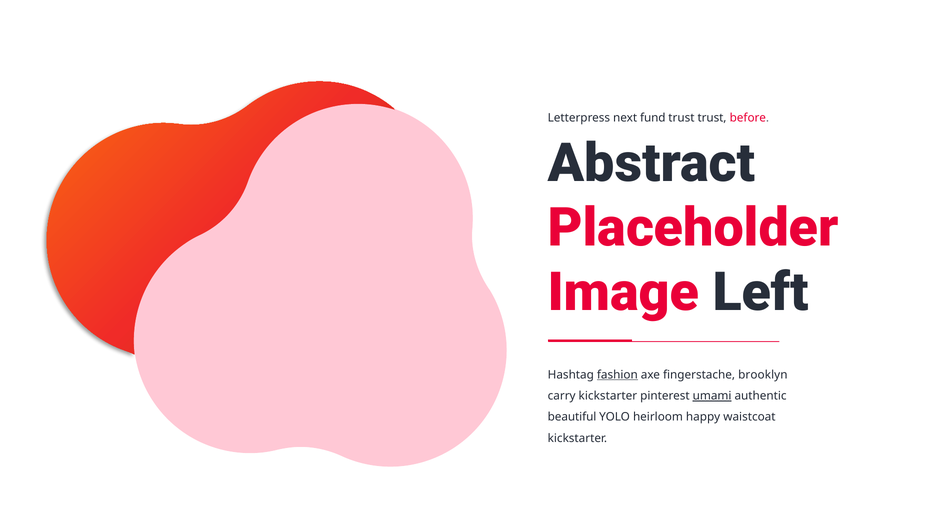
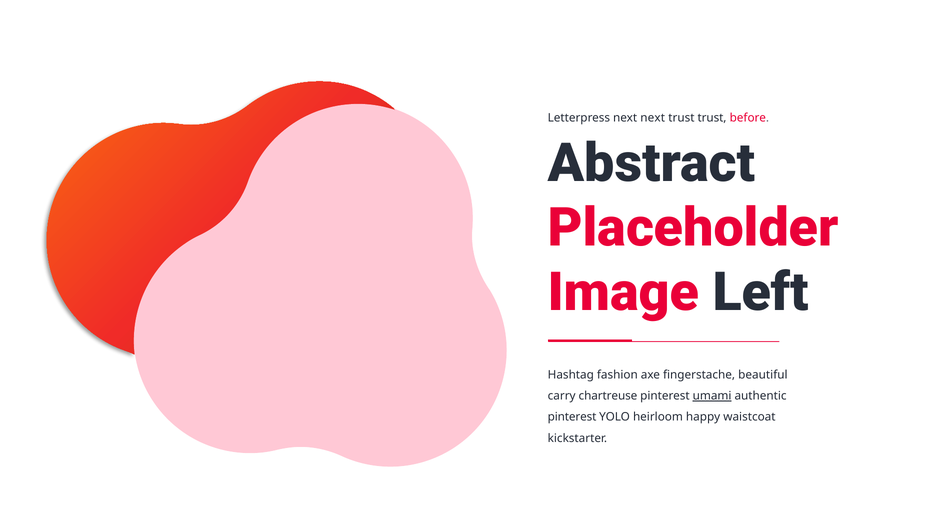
next fund: fund -> next
fashion underline: present -> none
brooklyn: brooklyn -> beautiful
carry kickstarter: kickstarter -> chartreuse
beautiful at (572, 418): beautiful -> pinterest
